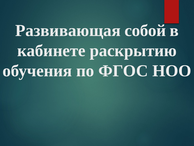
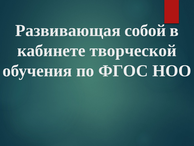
раскрытию: раскрытию -> творческой
